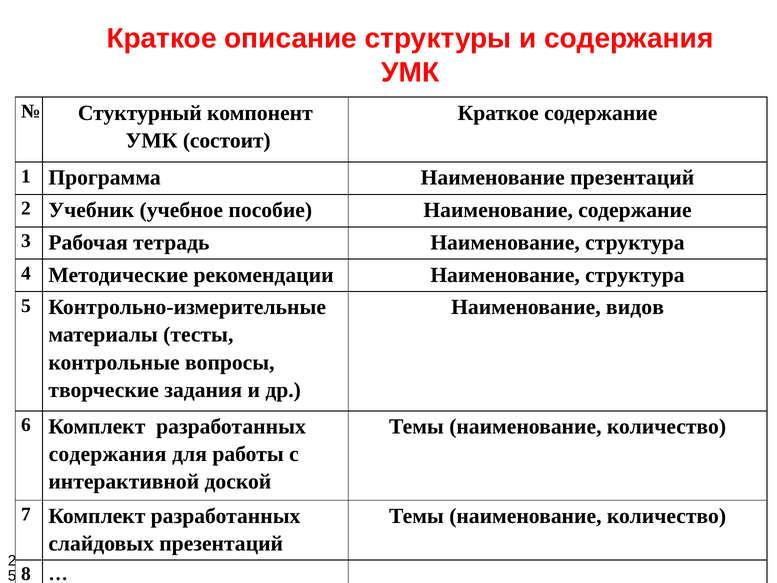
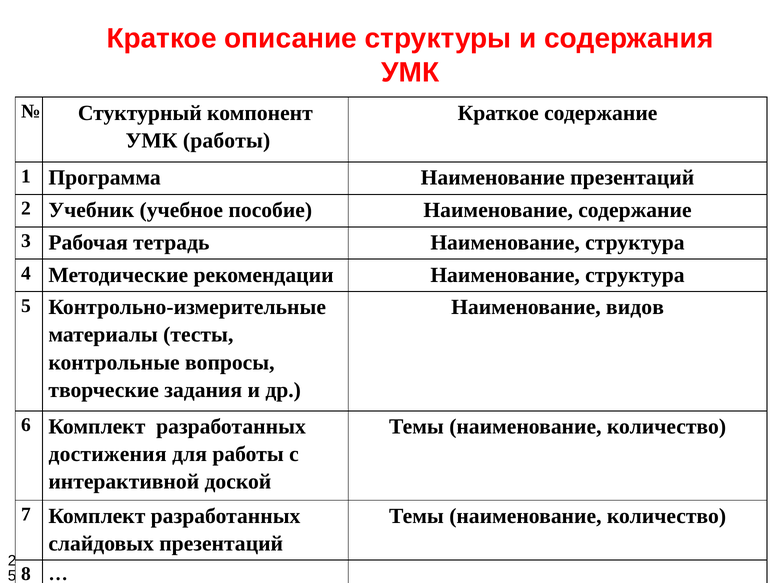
УМК состоит: состоит -> работы
содержания at (108, 454): содержания -> достижения
